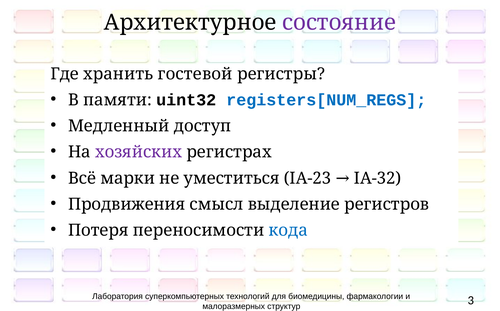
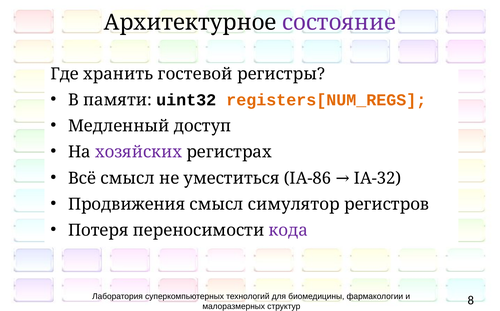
registers[NUM_REGS colour: blue -> orange
Всё марки: марки -> смысл
IA-23: IA-23 -> IA-86
выделение: выделение -> симулятор
кода colour: blue -> purple
3: 3 -> 8
